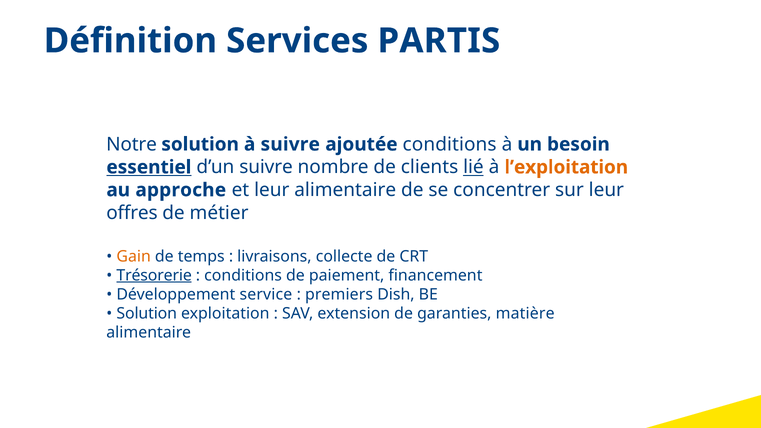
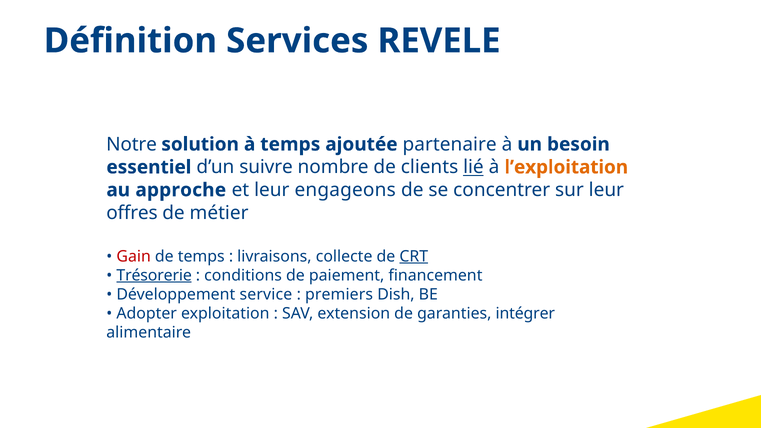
PARTIS: PARTIS -> REVELE
à suivre: suivre -> temps
ajoutée conditions: conditions -> partenaire
essentiel underline: present -> none
leur alimentaire: alimentaire -> engageons
Gain colour: orange -> red
CRT underline: none -> present
Solution at (147, 313): Solution -> Adopter
matière: matière -> intégrer
